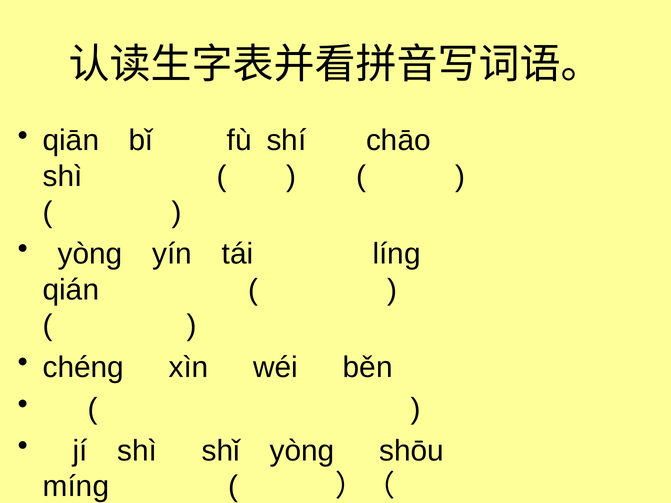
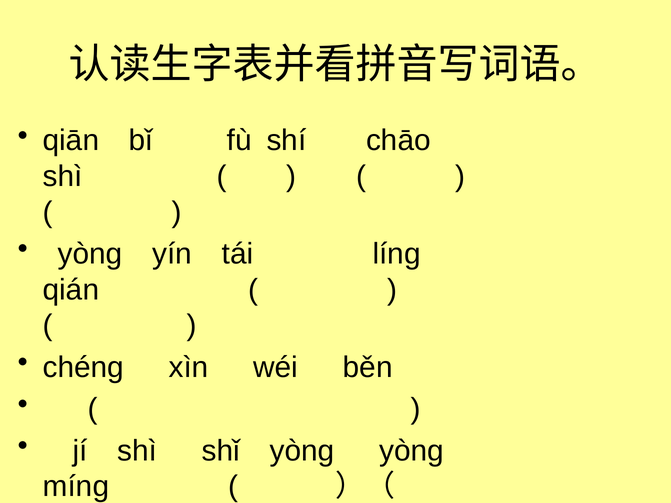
yòng shōu: shōu -> yòng
